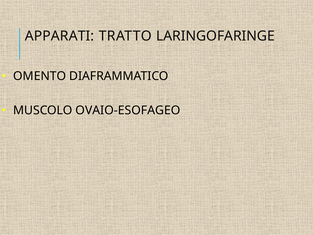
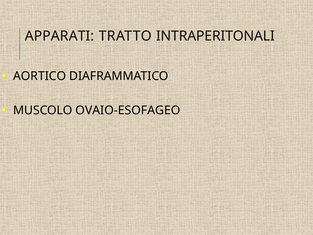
LARINGOFARINGE: LARINGOFARINGE -> INTRAPERITONALI
OMENTO: OMENTO -> AORTICO
